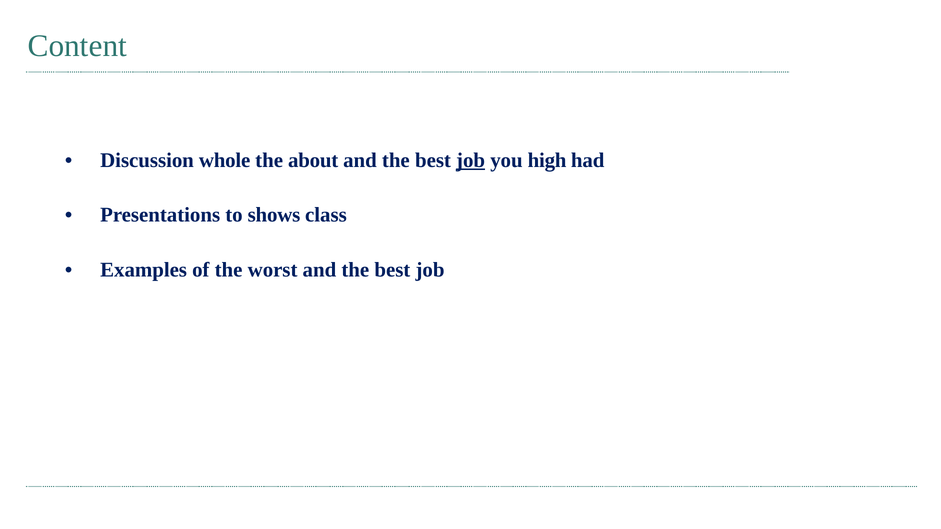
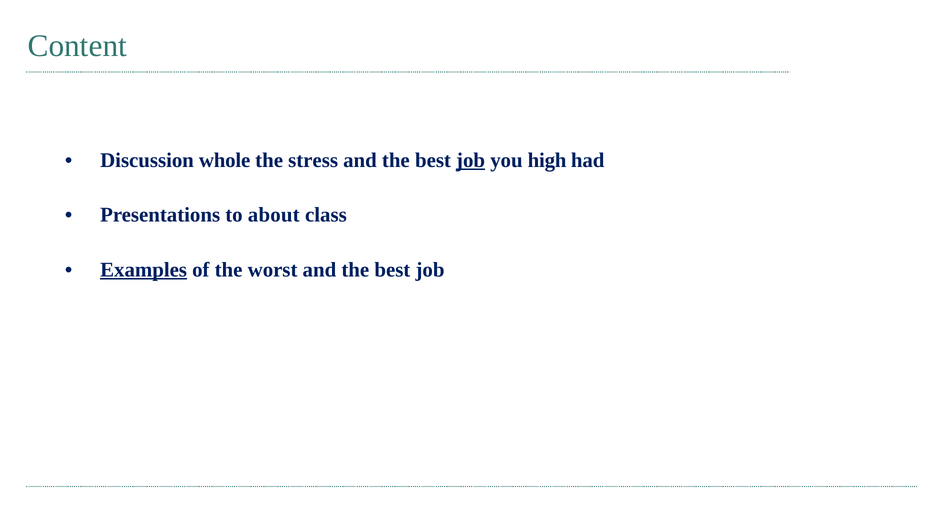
about: about -> stress
shows: shows -> about
Examples underline: none -> present
